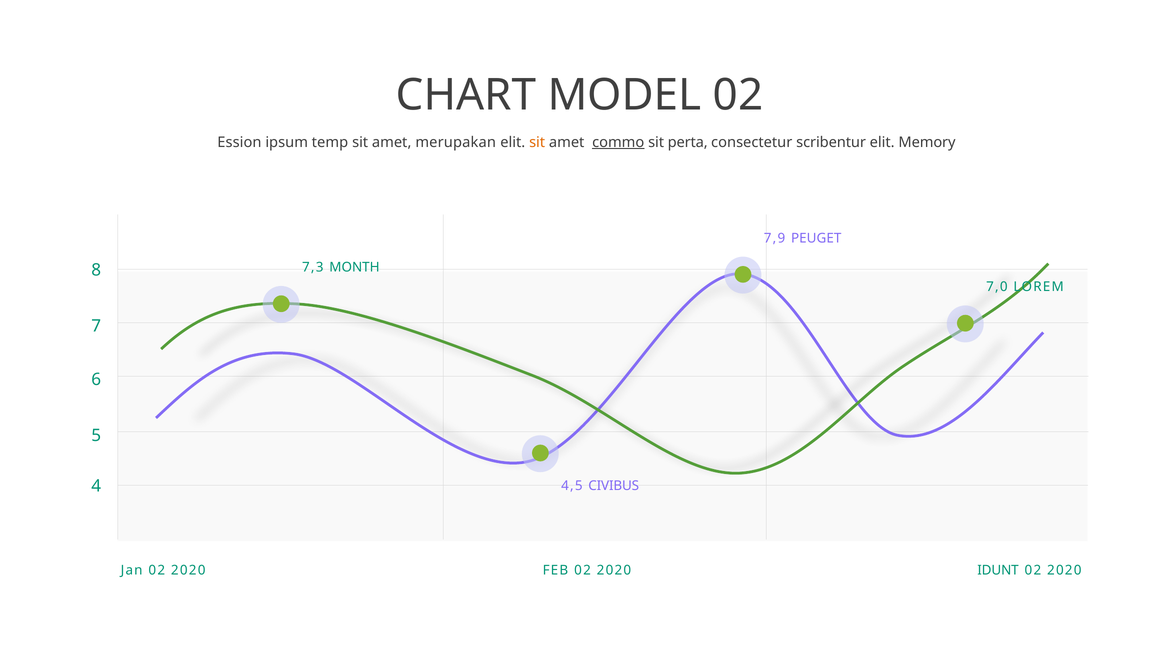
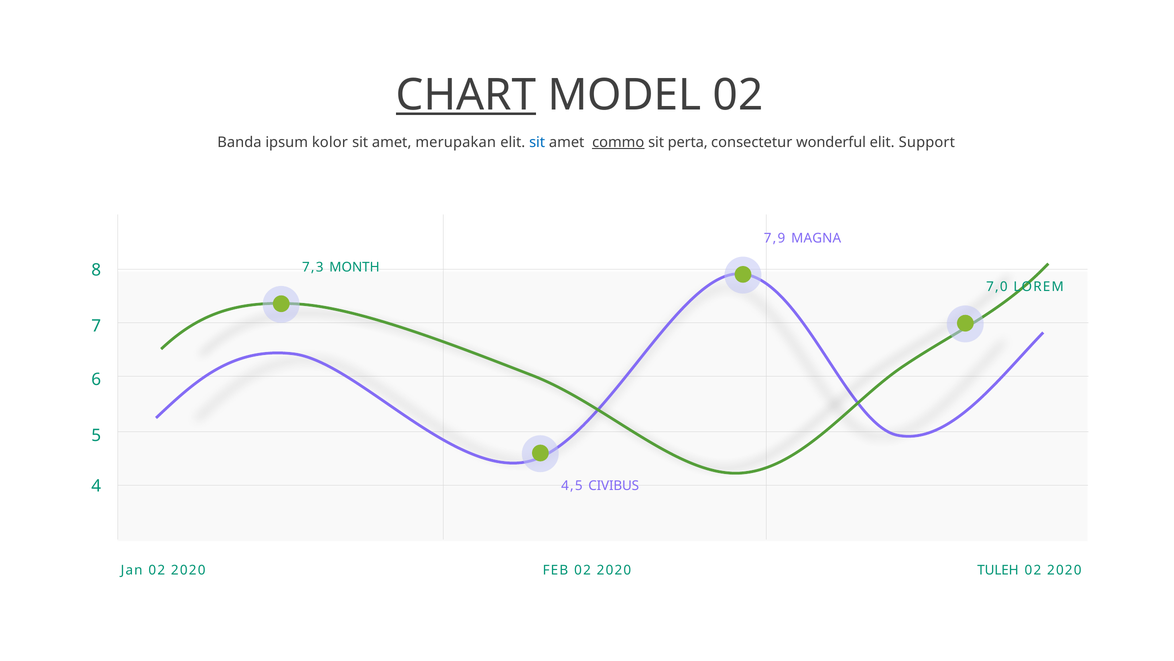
CHART underline: none -> present
Ession: Ession -> Banda
temp: temp -> kolor
sit at (537, 142) colour: orange -> blue
scribentur: scribentur -> wonderful
Memory: Memory -> Support
PEUGET: PEUGET -> MAGNA
IDUNT: IDUNT -> TULEH
